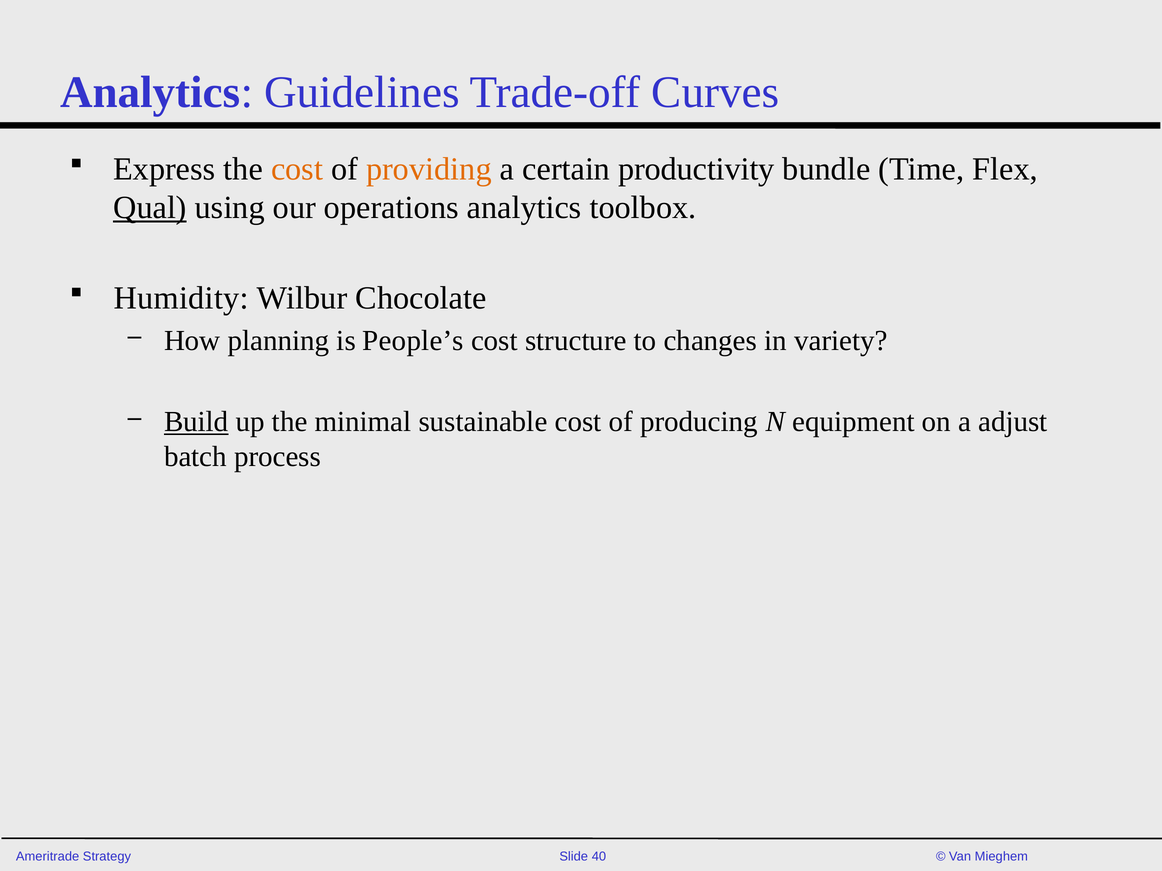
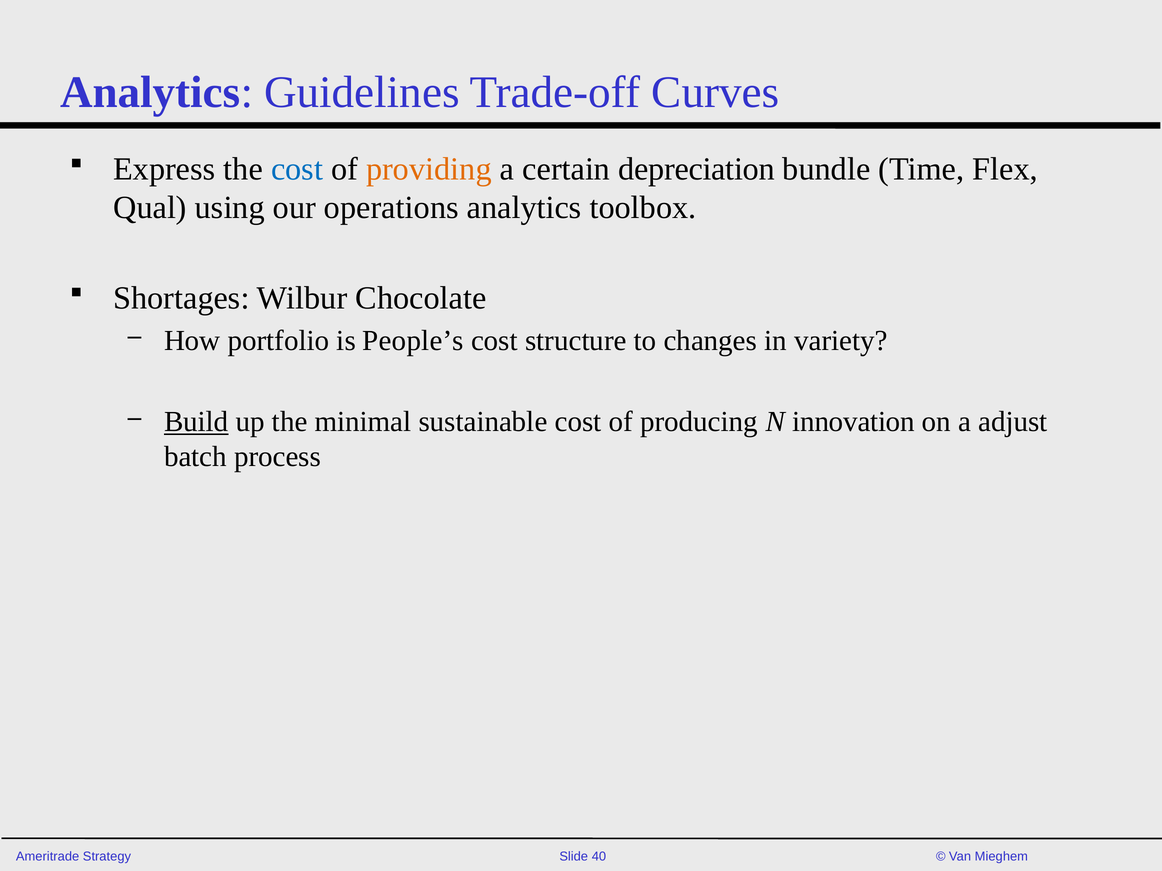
cost at (297, 169) colour: orange -> blue
productivity: productivity -> depreciation
Qual underline: present -> none
Humidity: Humidity -> Shortages
planning: planning -> portfolio
equipment: equipment -> innovation
